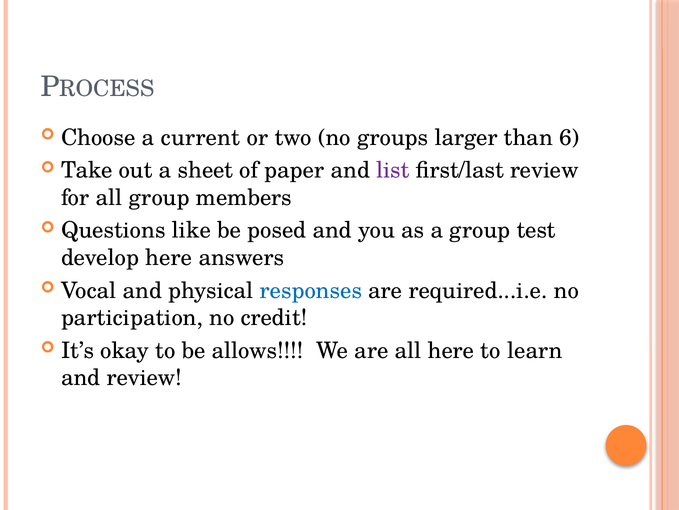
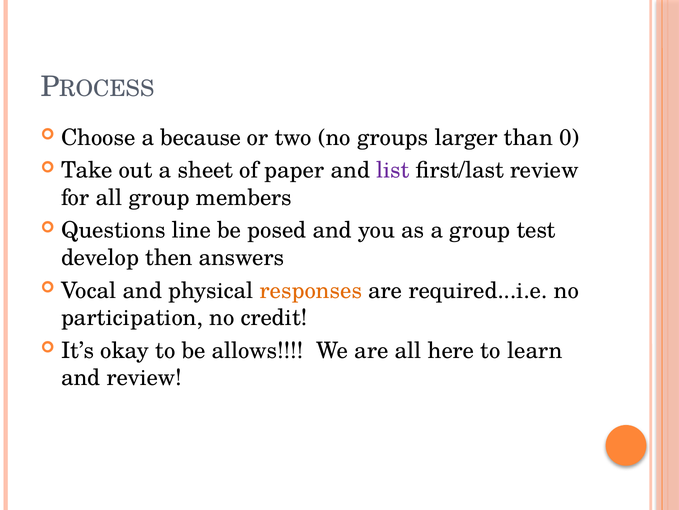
current: current -> because
6: 6 -> 0
like: like -> line
develop here: here -> then
responses colour: blue -> orange
